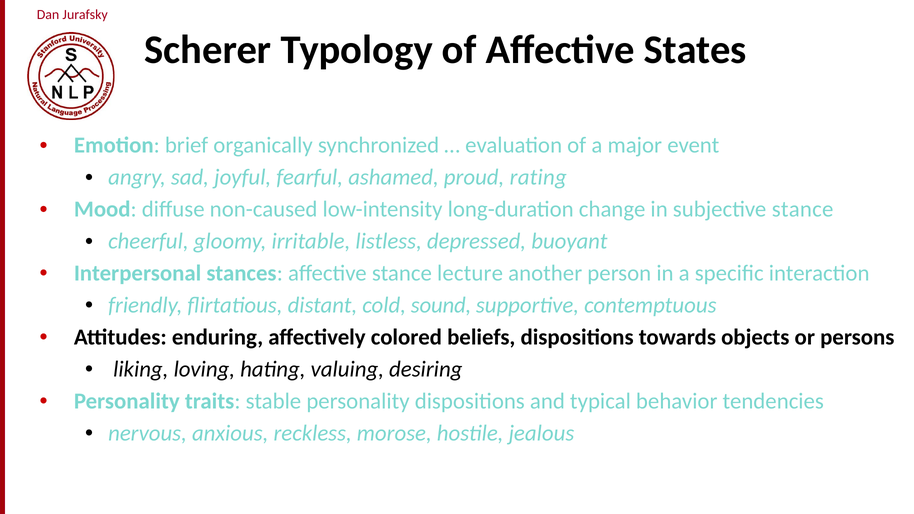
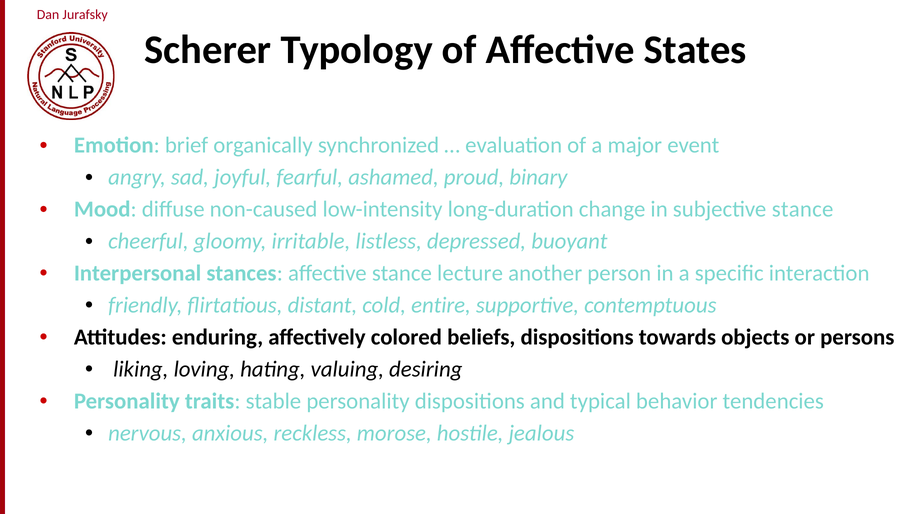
rating: rating -> binary
sound: sound -> entire
